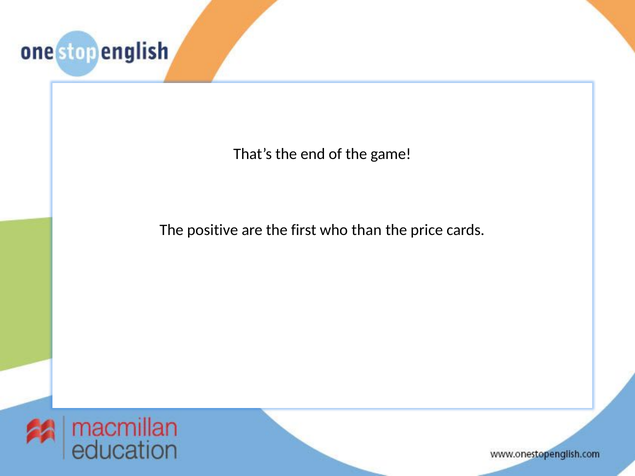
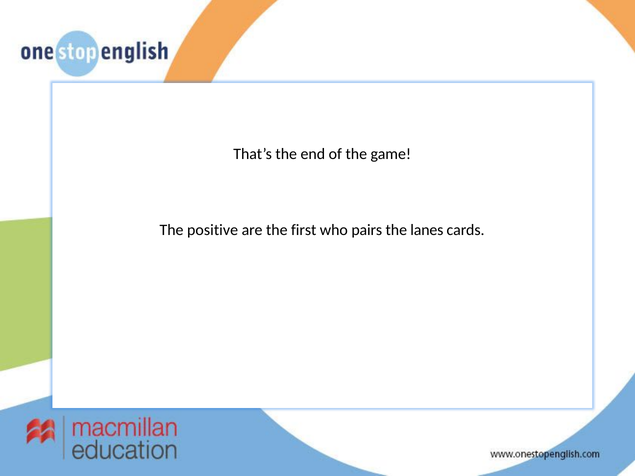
than: than -> pairs
price: price -> lanes
